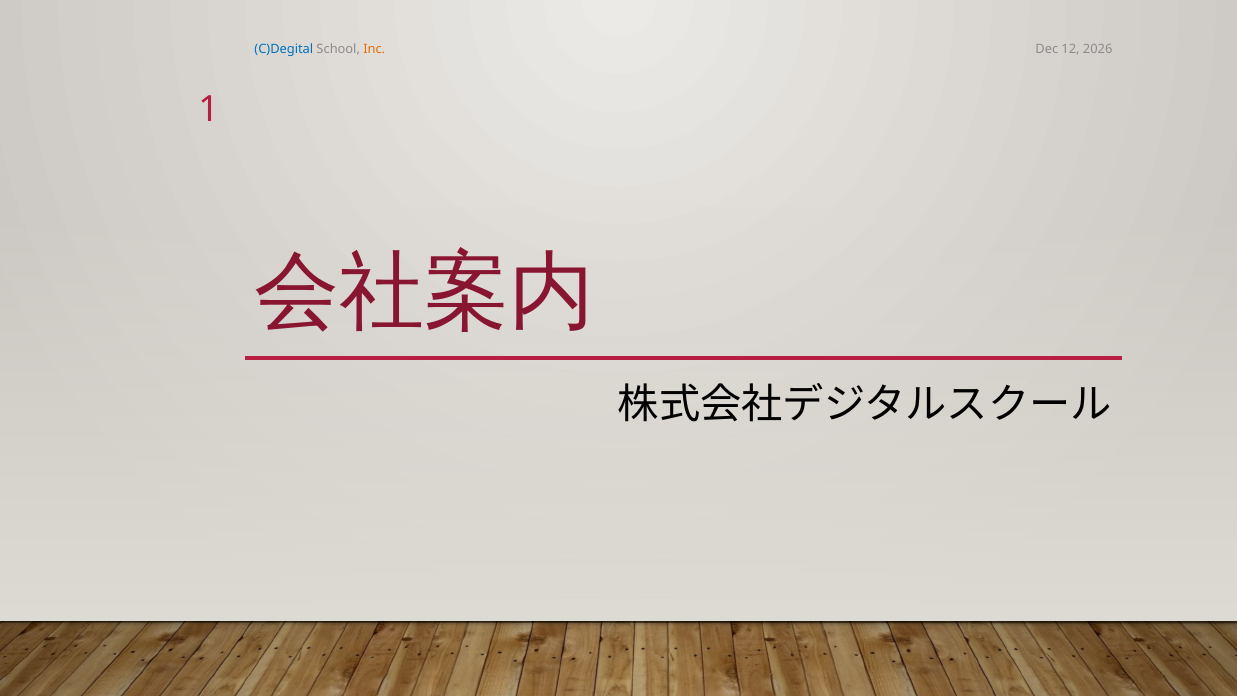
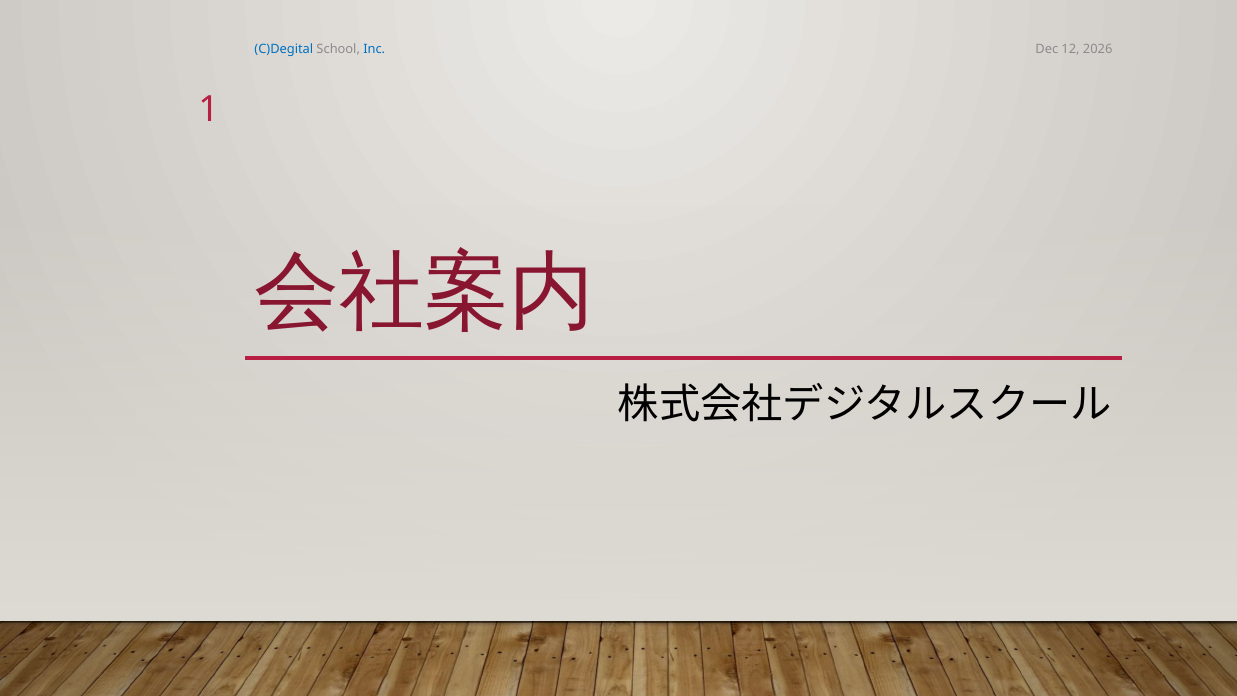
Inc colour: orange -> blue
